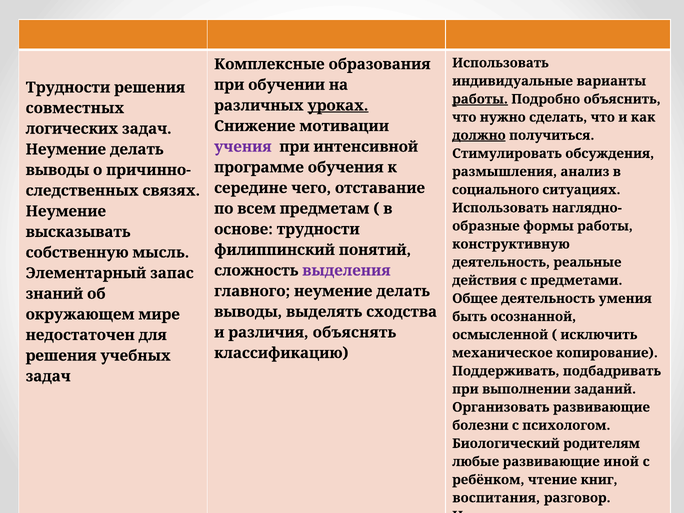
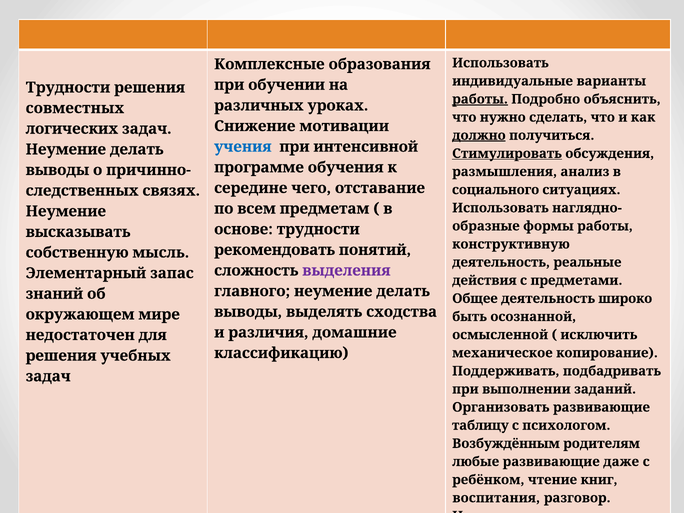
уроках underline: present -> none
учения colour: purple -> blue
Стимулировать underline: none -> present
филиппинский: филиппинский -> рекомендовать
умения: умения -> широко
объяснять: объяснять -> домашние
болезни: болезни -> таблицу
Биологический: Биологический -> Возбуждённым
иной: иной -> даже
